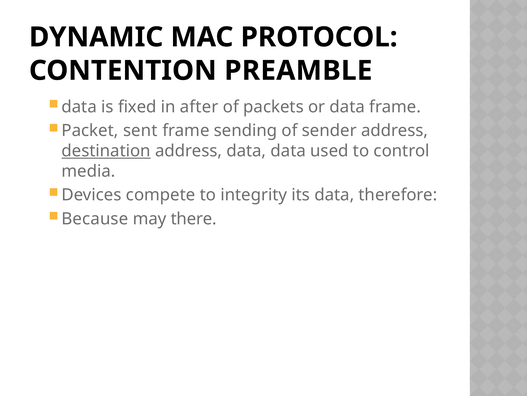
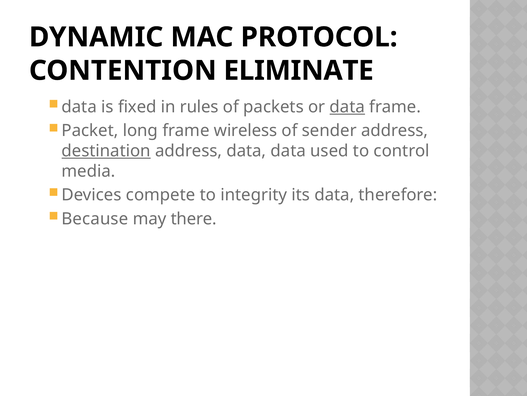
PREAMBLE: PREAMBLE -> ELIMINATE
after: after -> rules
data at (347, 107) underline: none -> present
sent: sent -> long
sending: sending -> wireless
